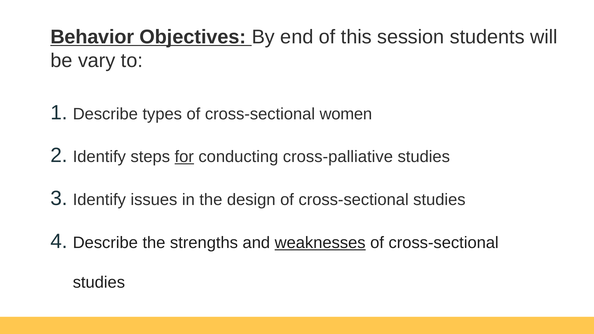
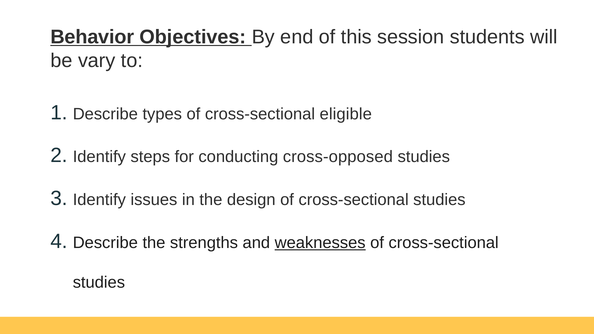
women: women -> eligible
for underline: present -> none
cross-palliative: cross-palliative -> cross-opposed
